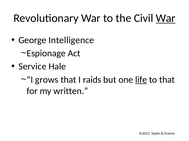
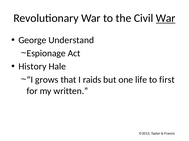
Intelligence: Intelligence -> Understand
Service: Service -> History
life underline: present -> none
to that: that -> first
